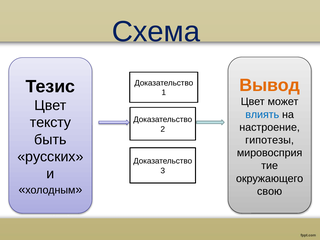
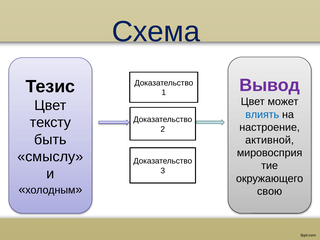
Вывод colour: orange -> purple
гипотезы: гипотезы -> активной
русских: русских -> смыслу
